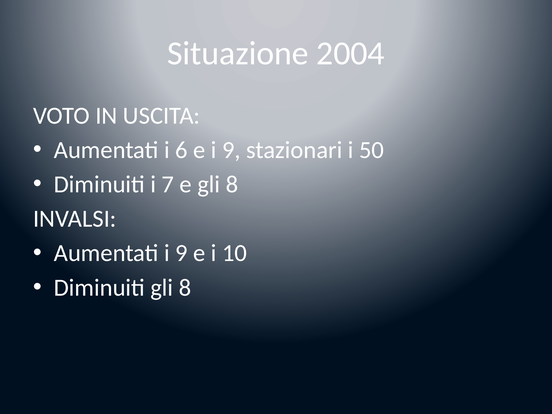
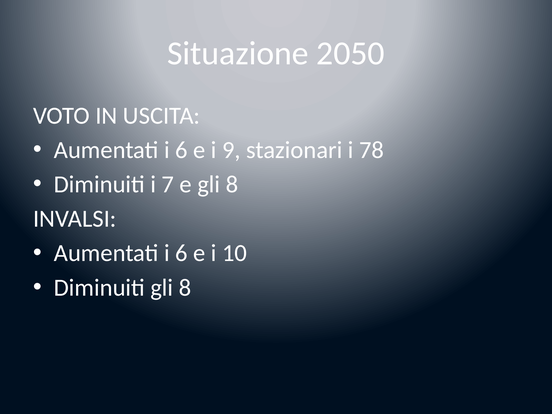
2004: 2004 -> 2050
50: 50 -> 78
9 at (182, 253): 9 -> 6
